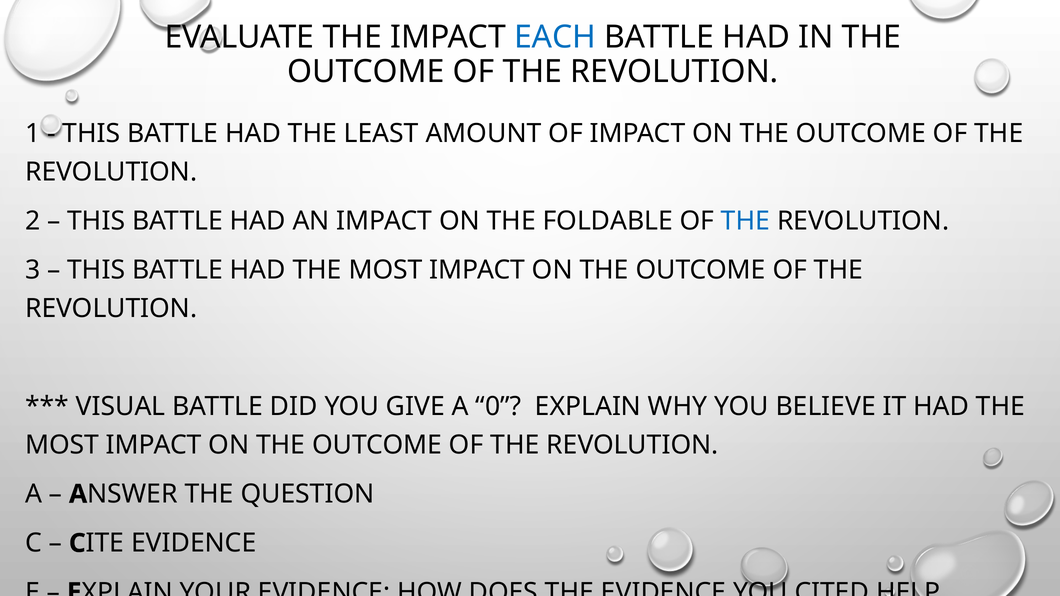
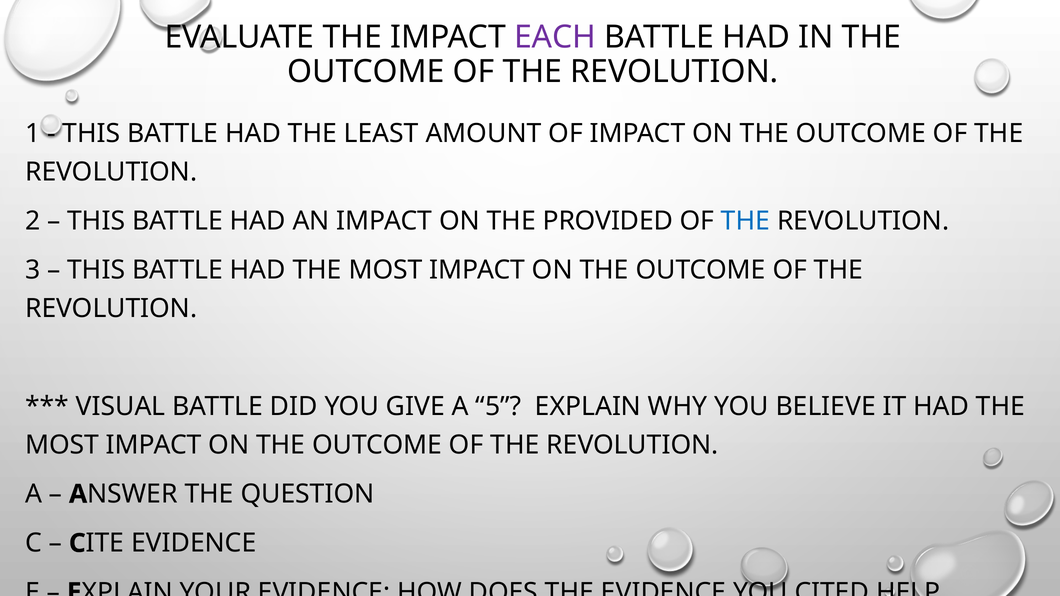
EACH colour: blue -> purple
THE FOLDABLE: FOLDABLE -> PROVIDED
0: 0 -> 5
